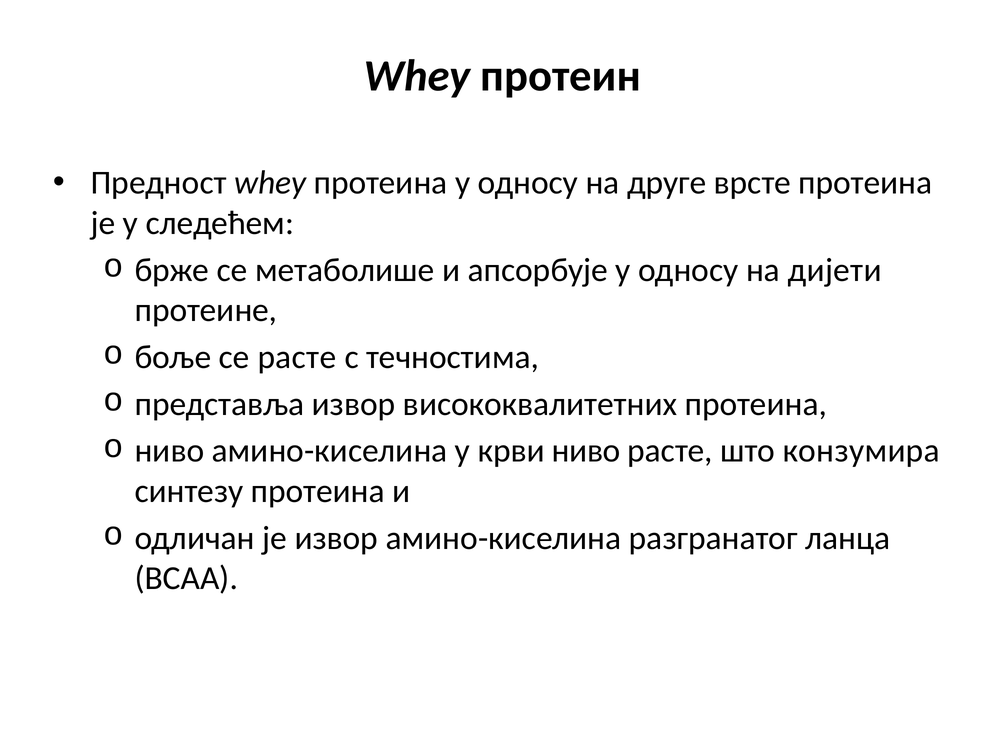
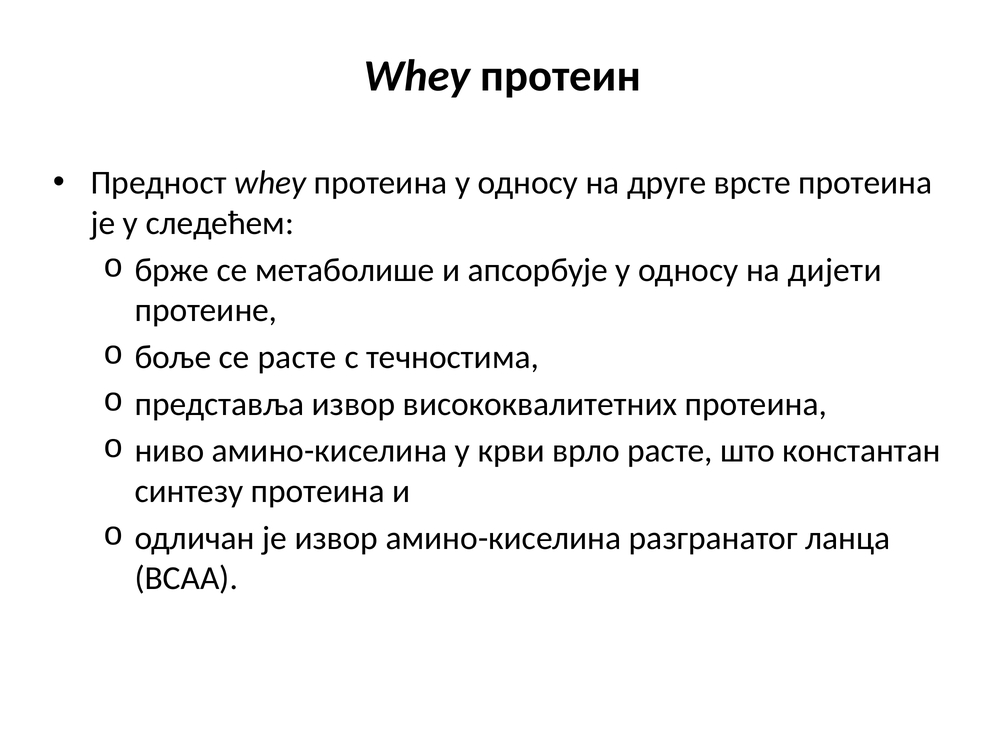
крви ниво: ниво -> врло
конзумира: конзумира -> константан
